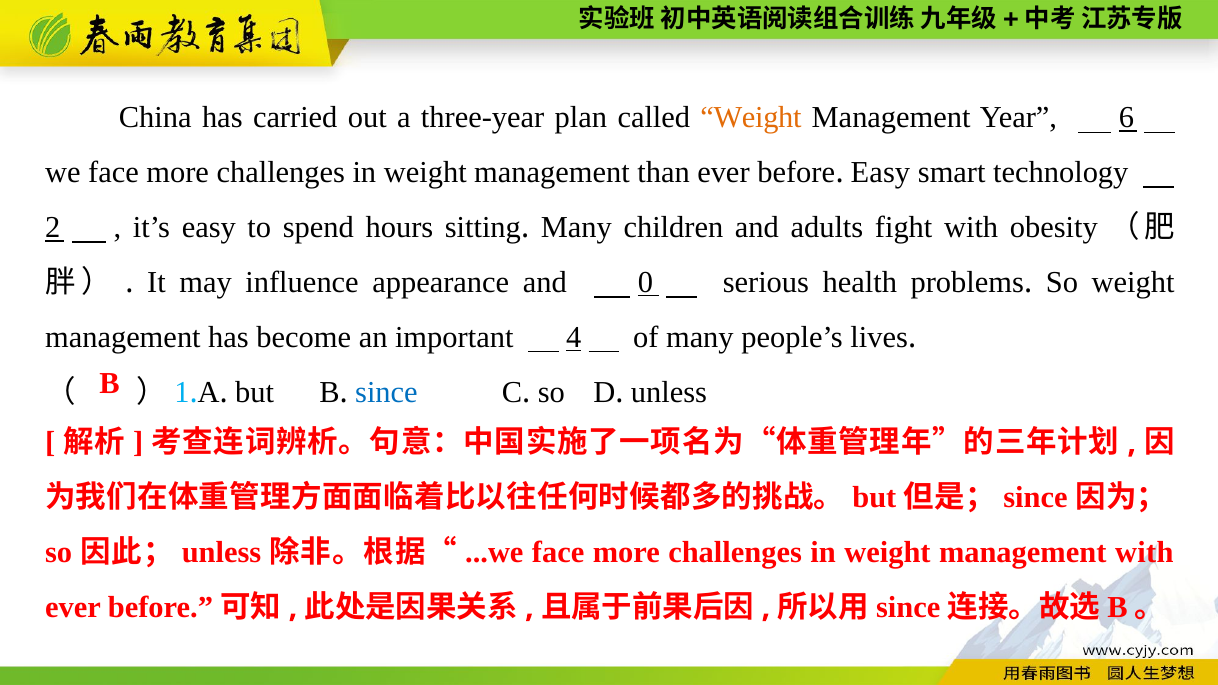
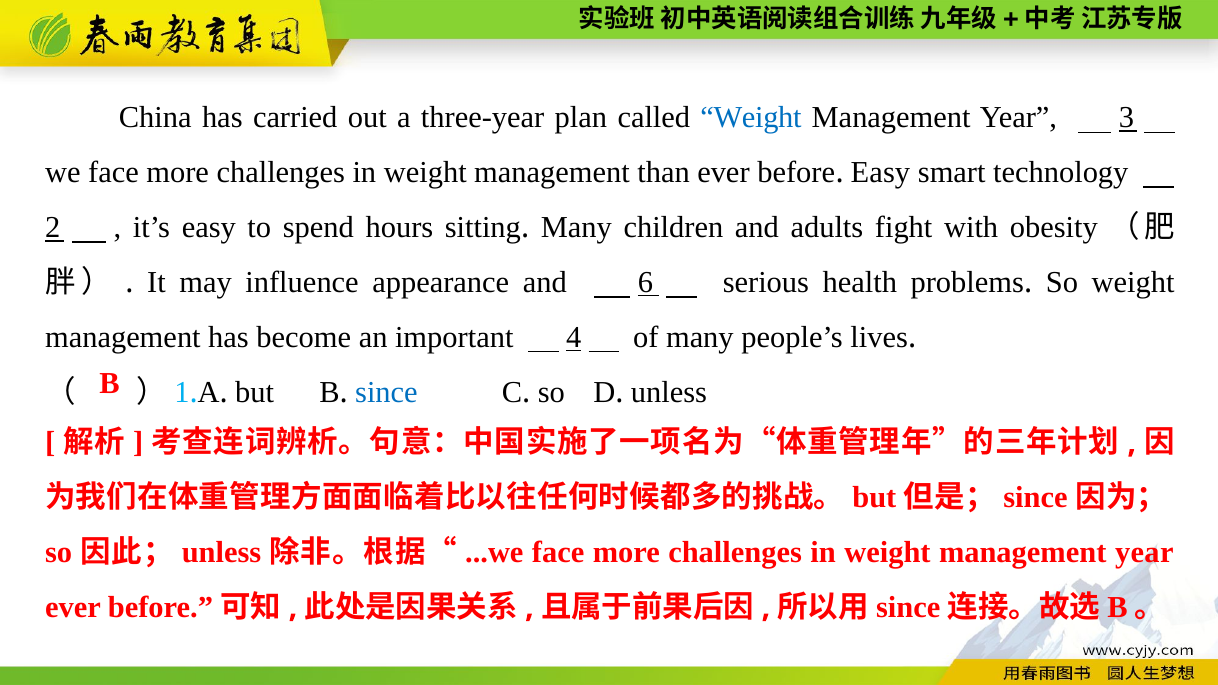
Weight at (751, 118) colour: orange -> blue
6: 6 -> 3
0: 0 -> 6
in weight management with: with -> year
